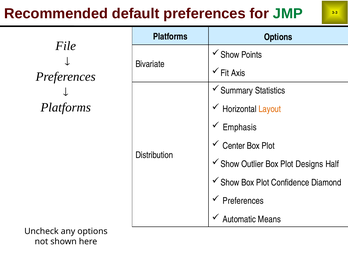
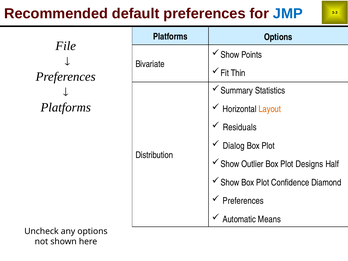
JMP colour: green -> blue
Axis: Axis -> Thin
Emphasis: Emphasis -> Residuals
Center: Center -> Dialog
